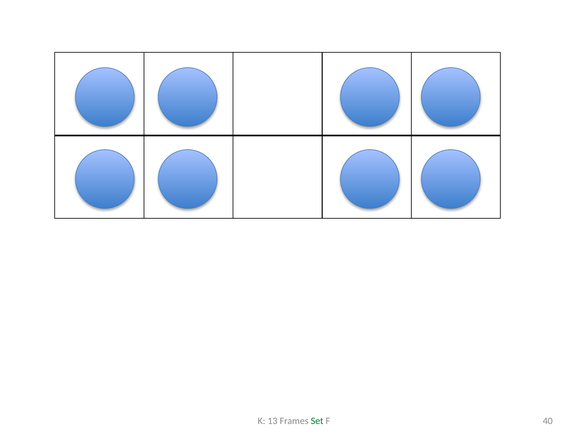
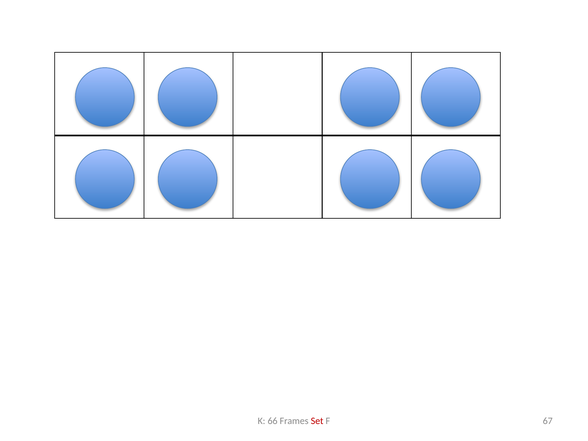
13: 13 -> 66
Set colour: green -> red
40: 40 -> 67
